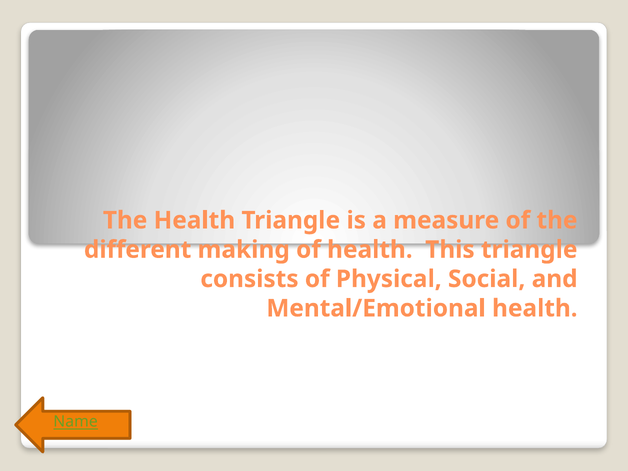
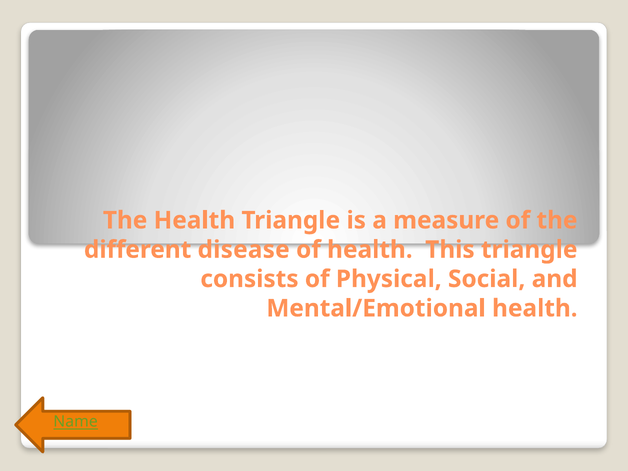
making: making -> disease
